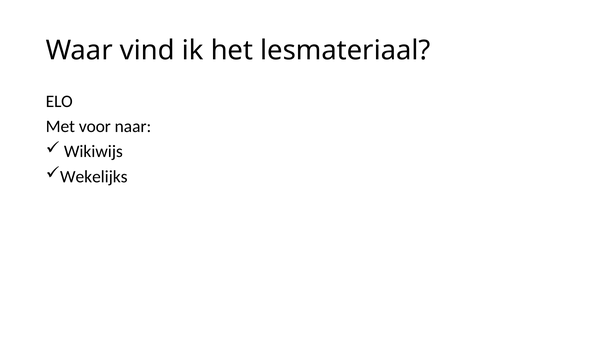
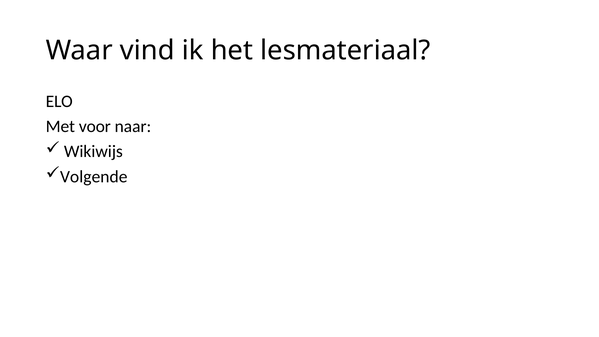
Wekelijks: Wekelijks -> Volgende
